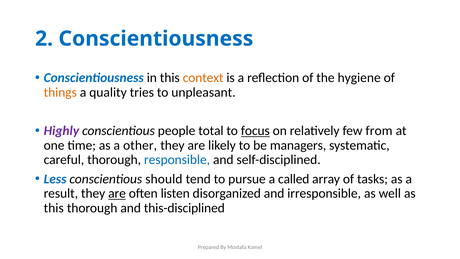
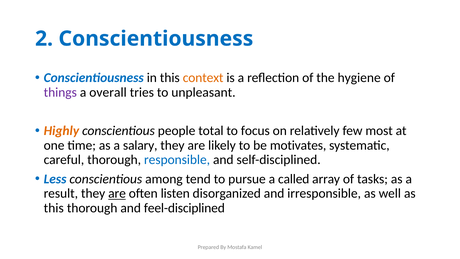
things colour: orange -> purple
quality: quality -> overall
Highly colour: purple -> orange
focus underline: present -> none
from: from -> most
other: other -> salary
managers: managers -> motivates
should: should -> among
this-disciplined: this-disciplined -> feel-disciplined
